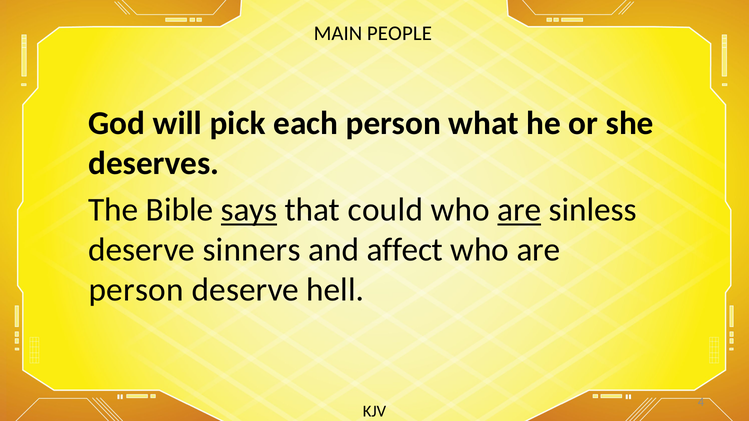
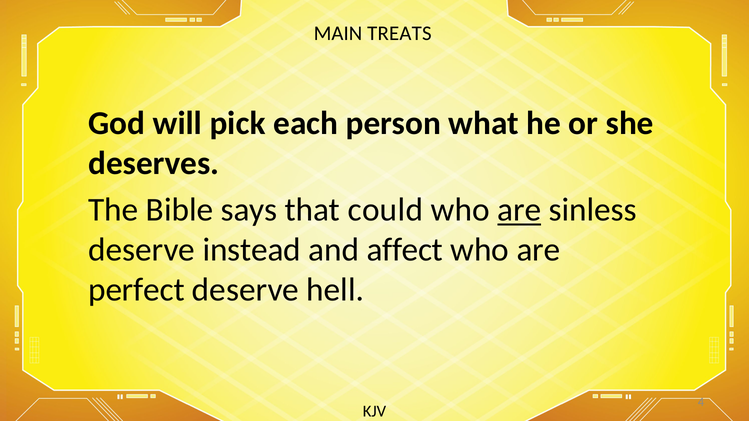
PEOPLE: PEOPLE -> TREATS
says underline: present -> none
sinners: sinners -> instead
person at (136, 290): person -> perfect
